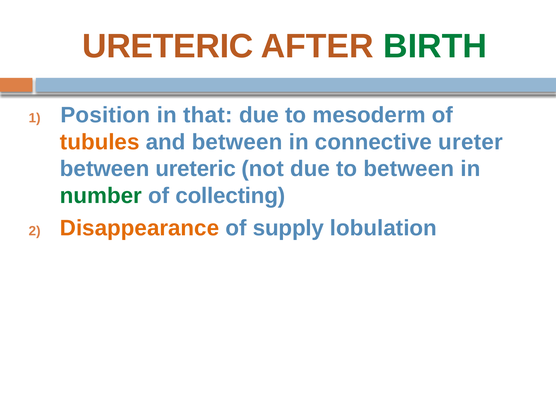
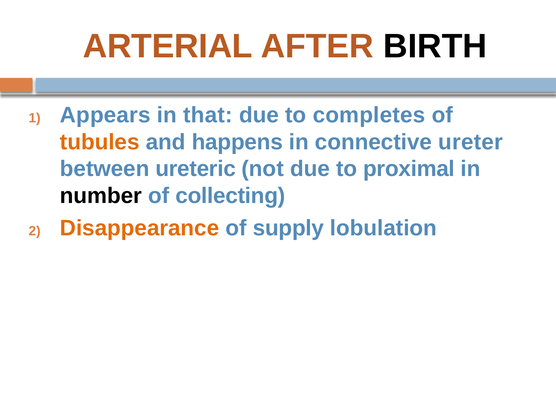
URETERIC at (168, 46): URETERIC -> ARTERIAL
BIRTH colour: green -> black
Position: Position -> Appears
mesoderm: mesoderm -> completes
and between: between -> happens
to between: between -> proximal
number colour: green -> black
